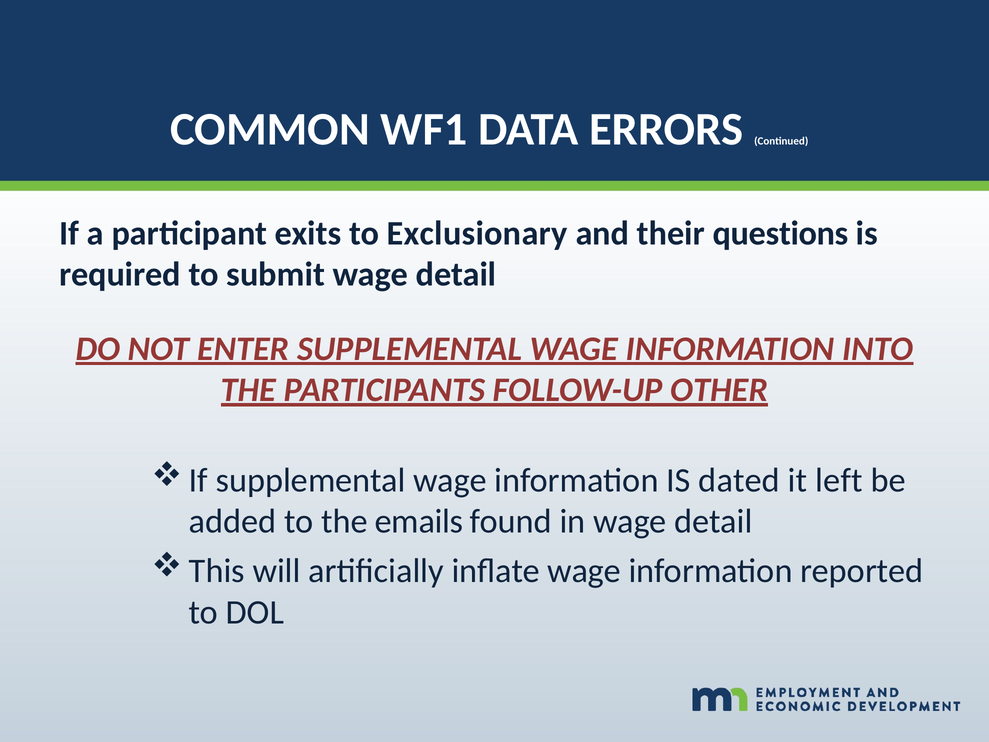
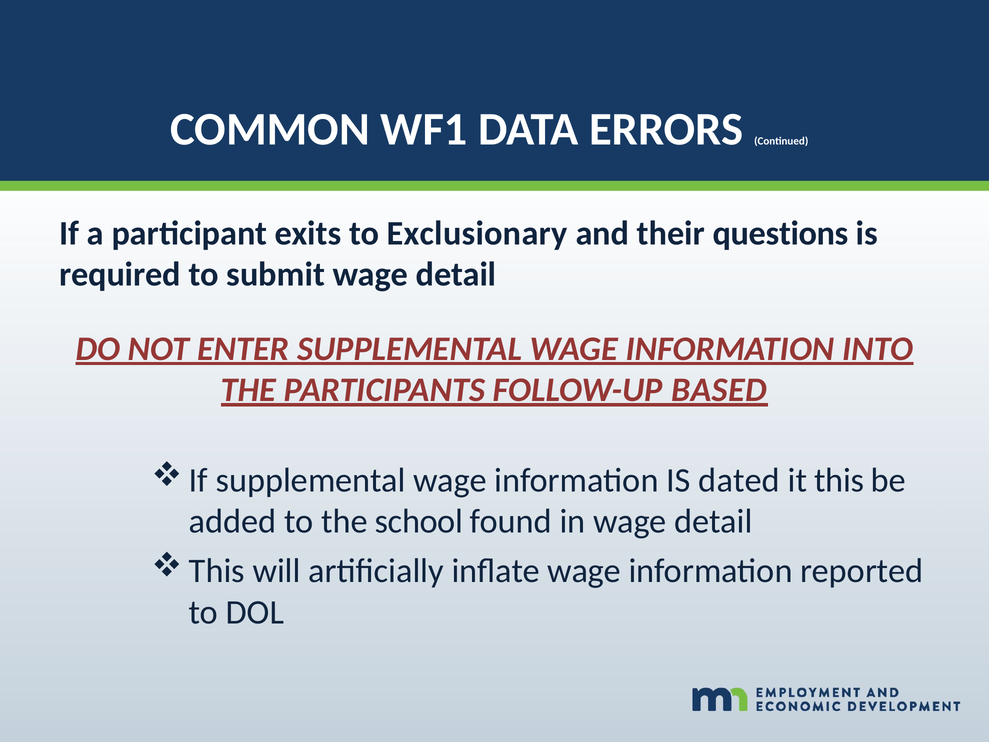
OTHER: OTHER -> BASED
it left: left -> this
emails: emails -> school
